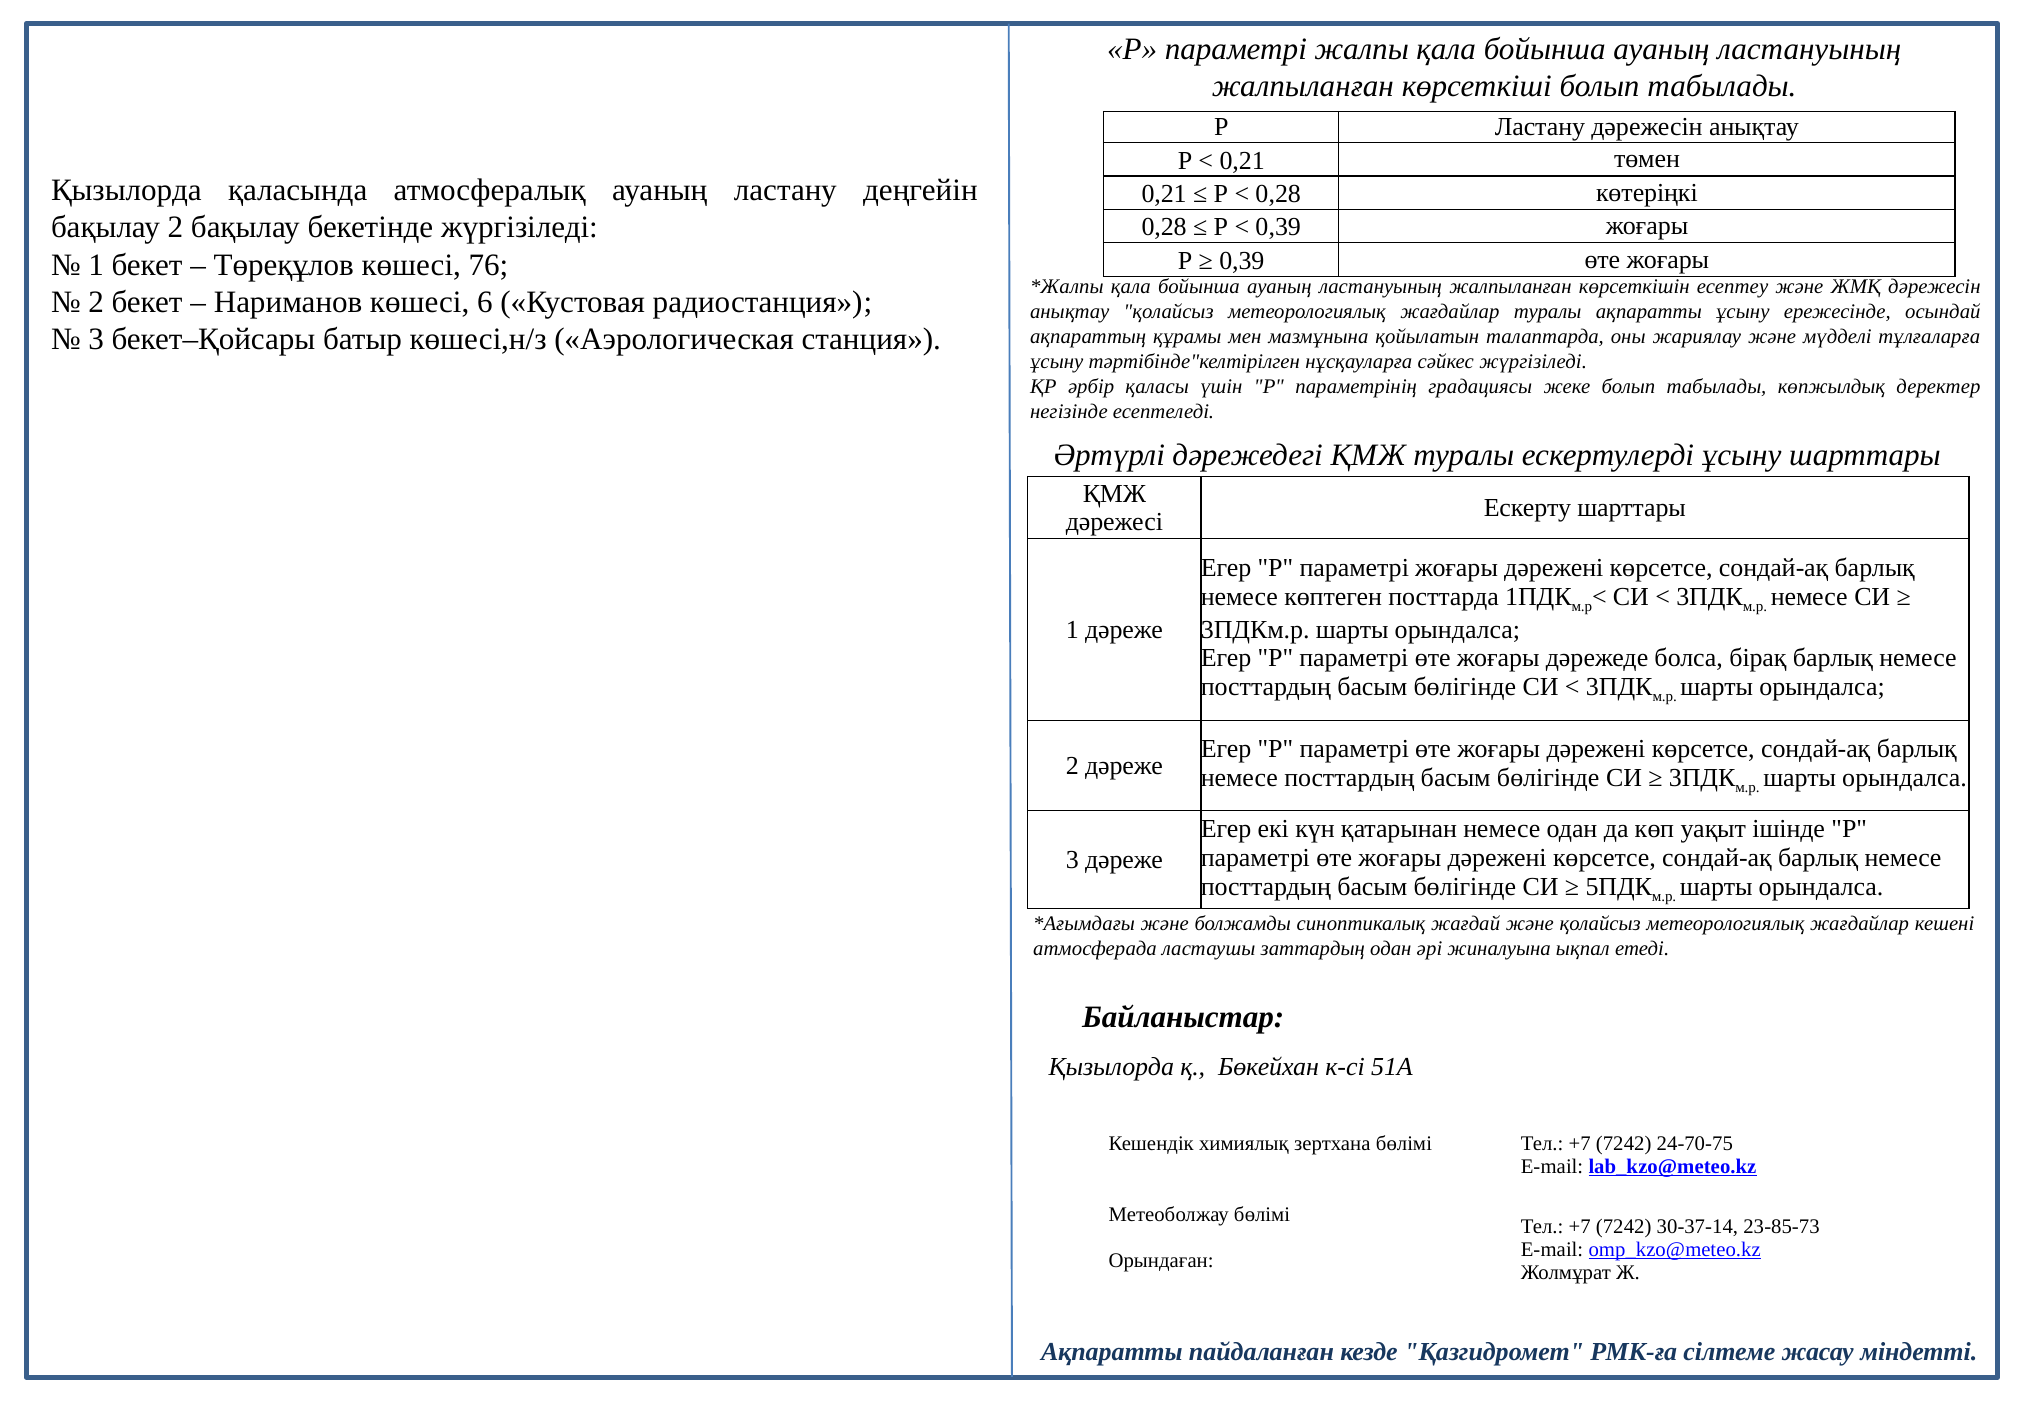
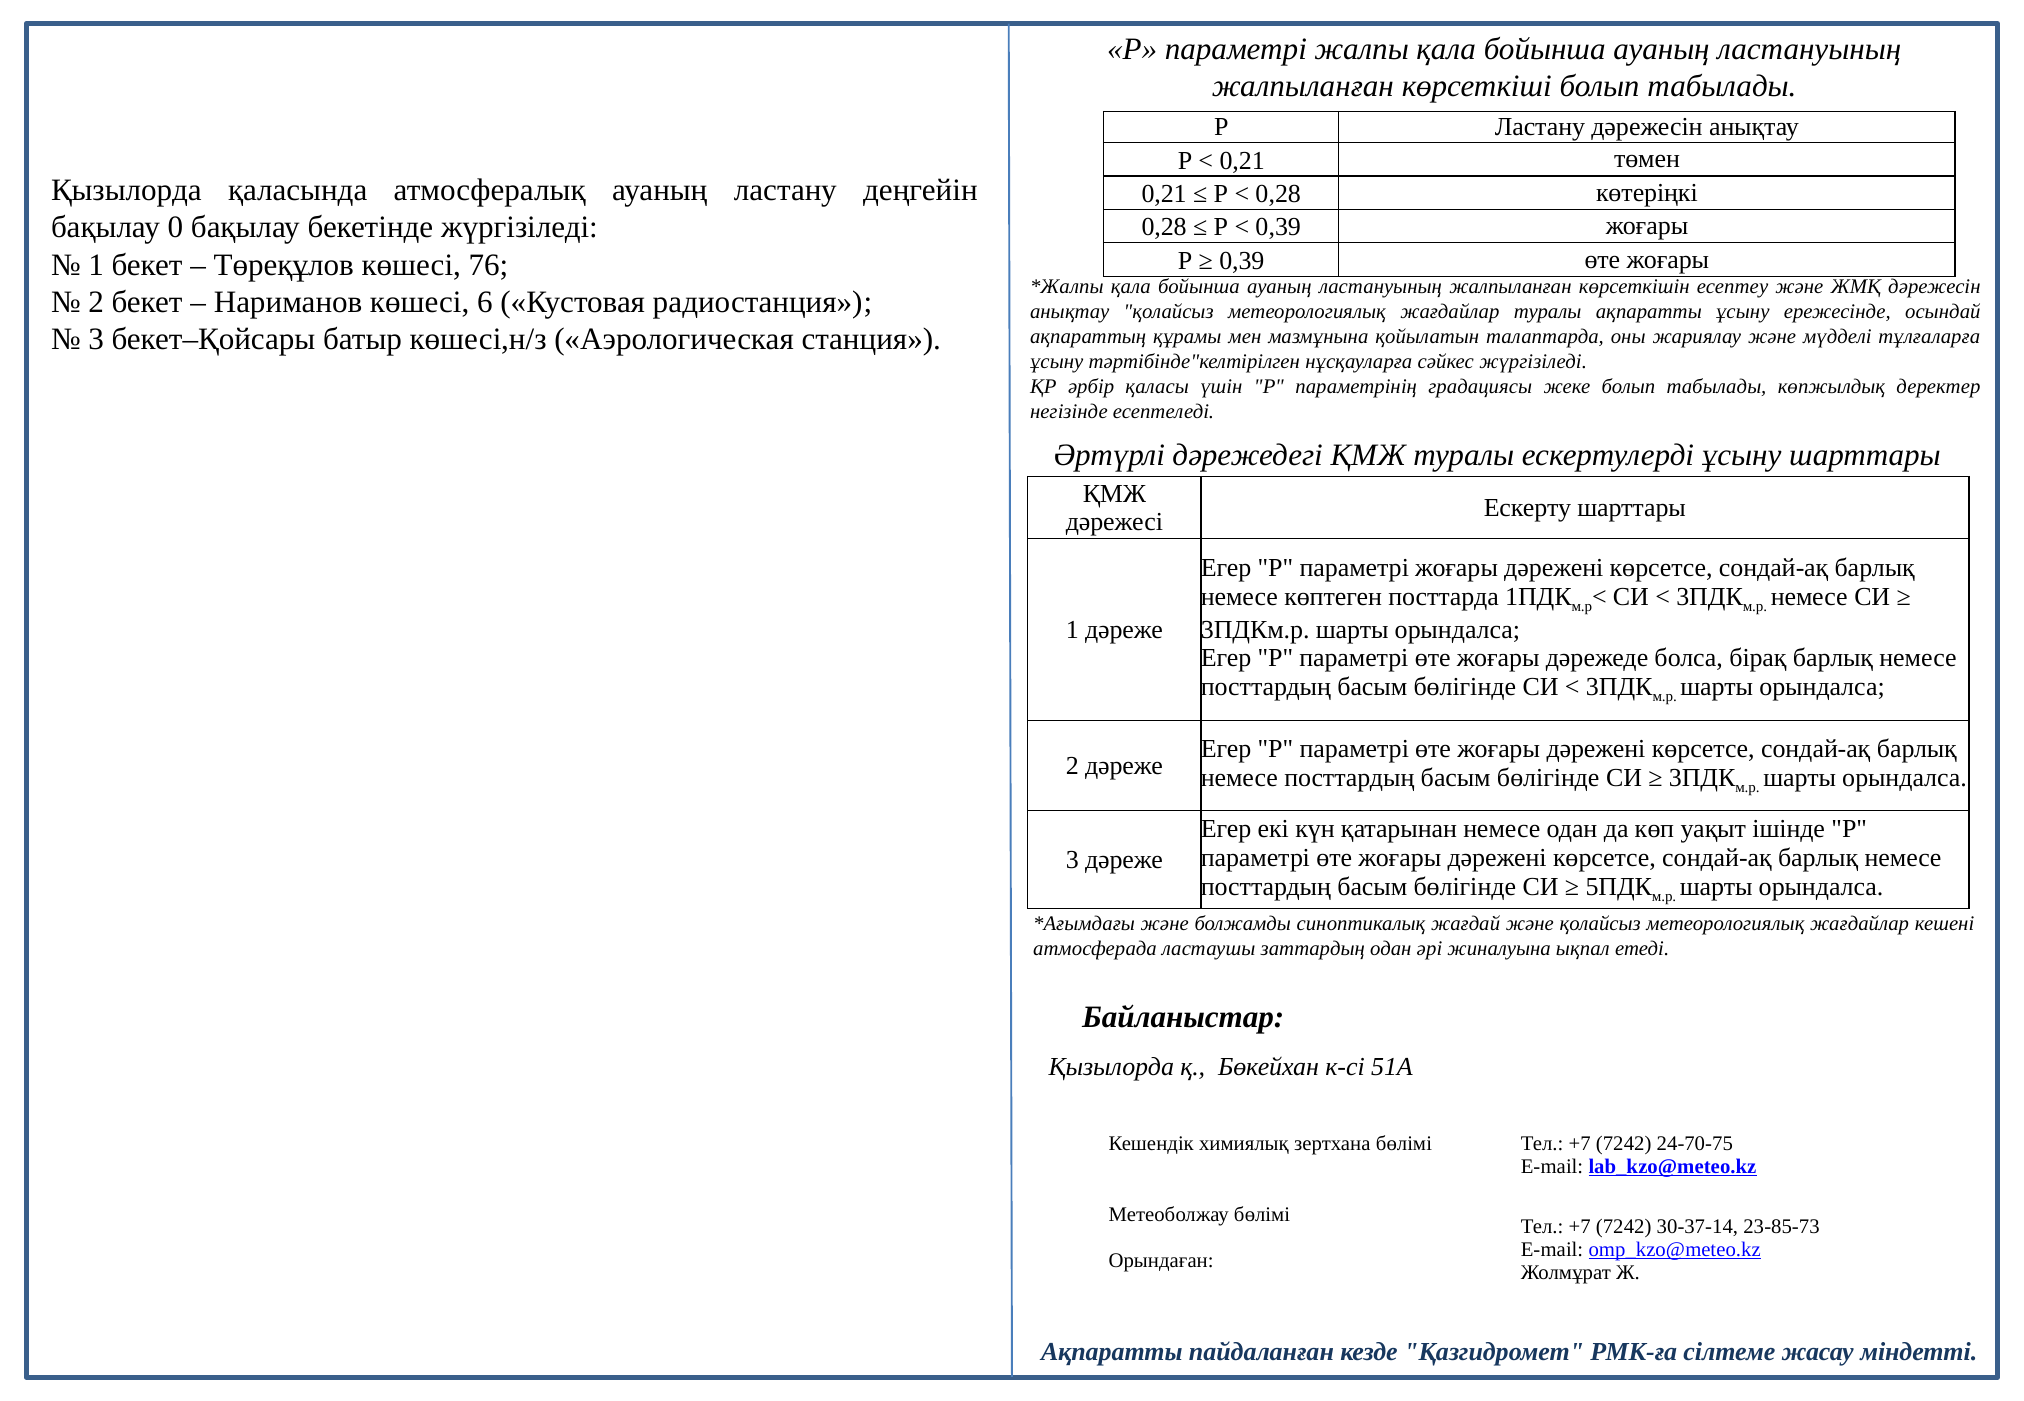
бақылау 2: 2 -> 0
